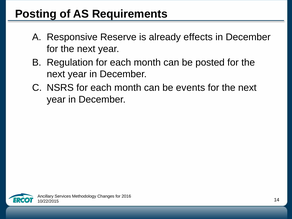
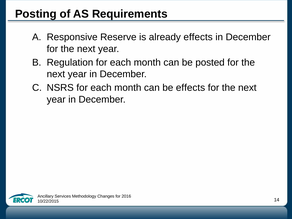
be events: events -> effects
